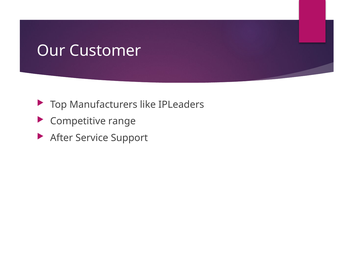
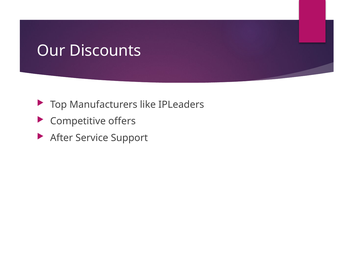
Customer: Customer -> Discounts
range: range -> offers
